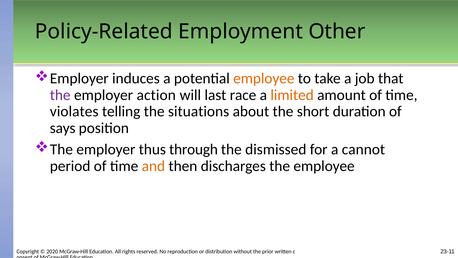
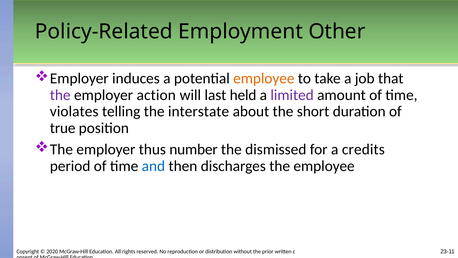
race: race -> held
limited colour: orange -> purple
situations: situations -> interstate
says: says -> true
through: through -> number
cannot: cannot -> credits
and colour: orange -> blue
